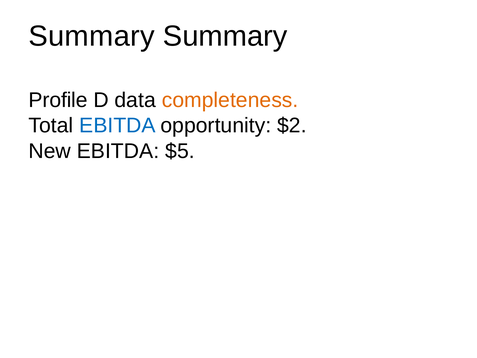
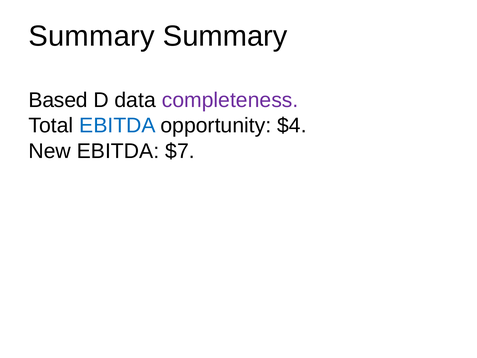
Profile: Profile -> Based
completeness colour: orange -> purple
$2: $2 -> $4
$5: $5 -> $7
